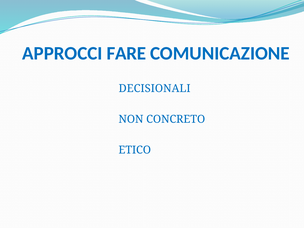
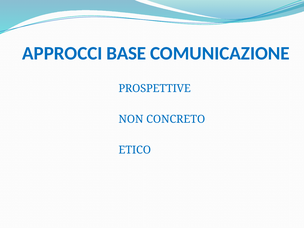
FARE: FARE -> BASE
DECISIONALI: DECISIONALI -> PROSPETTIVE
